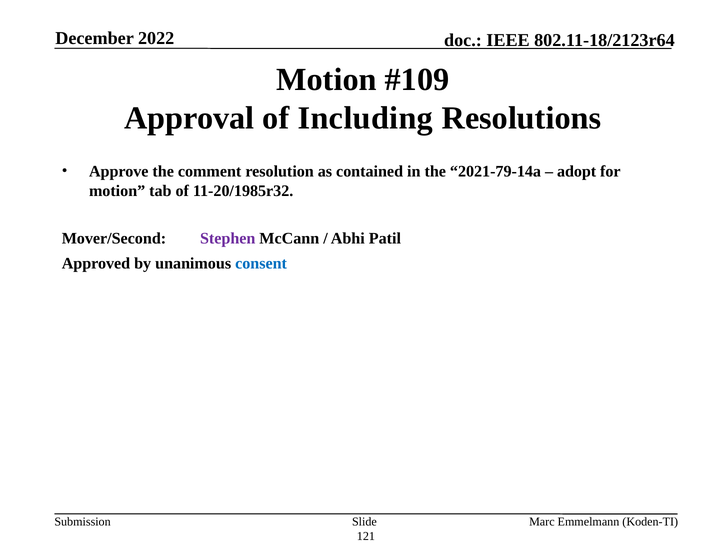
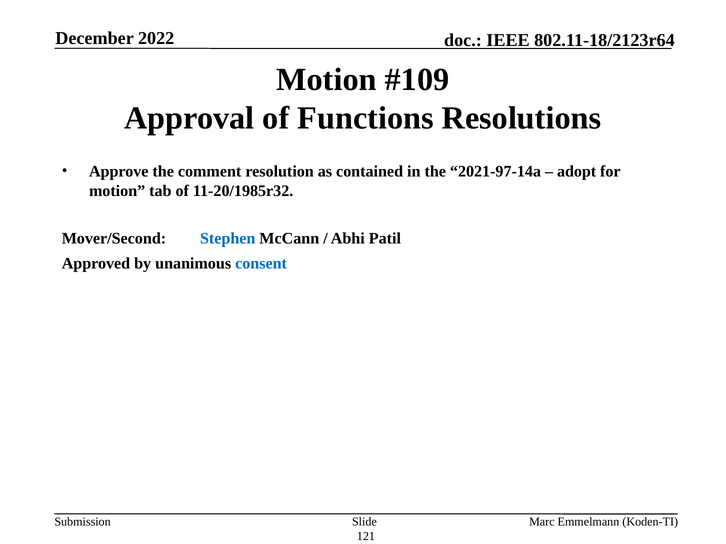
Including: Including -> Functions
2021-79-14a: 2021-79-14a -> 2021-97-14a
Stephen colour: purple -> blue
